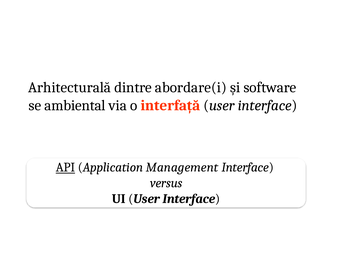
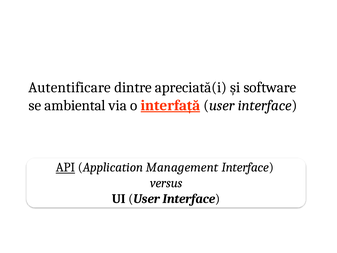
Arhitecturală: Arhitecturală -> Autentificare
abordare(i: abordare(i -> apreciată(i
interfață underline: none -> present
